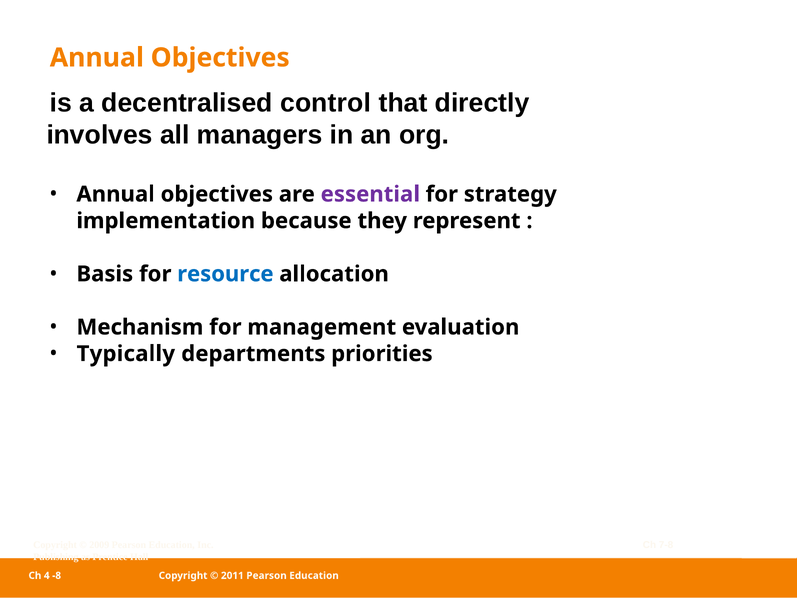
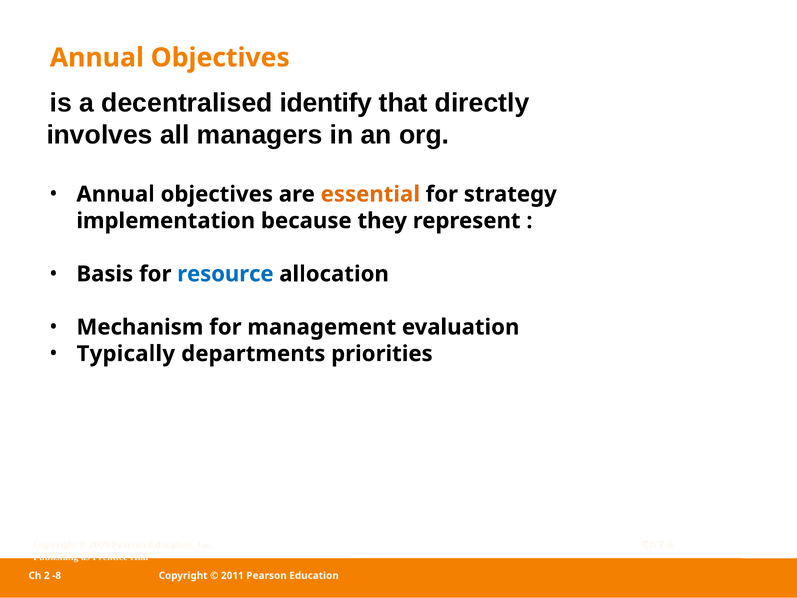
control: control -> identify
essential colour: purple -> orange
4: 4 -> 2
